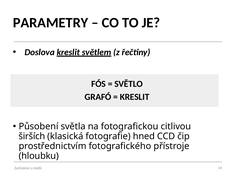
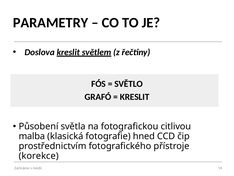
širších: širších -> malba
hloubku: hloubku -> korekce
